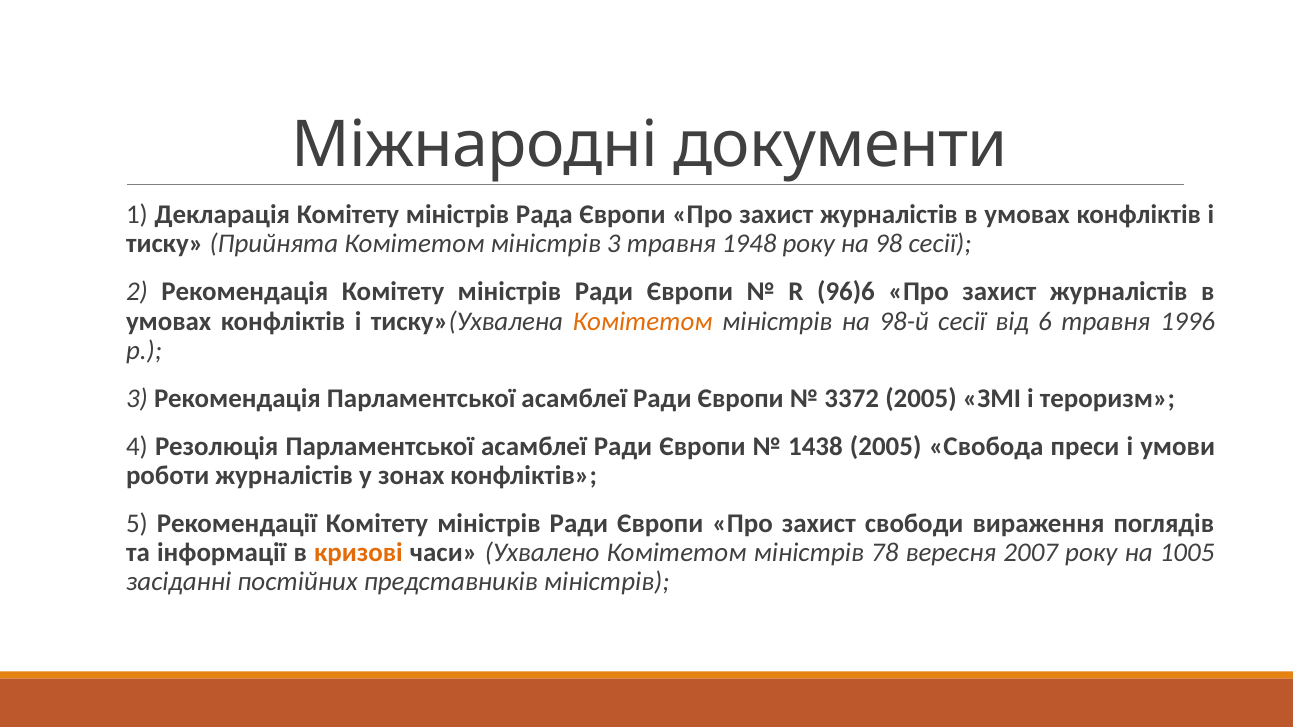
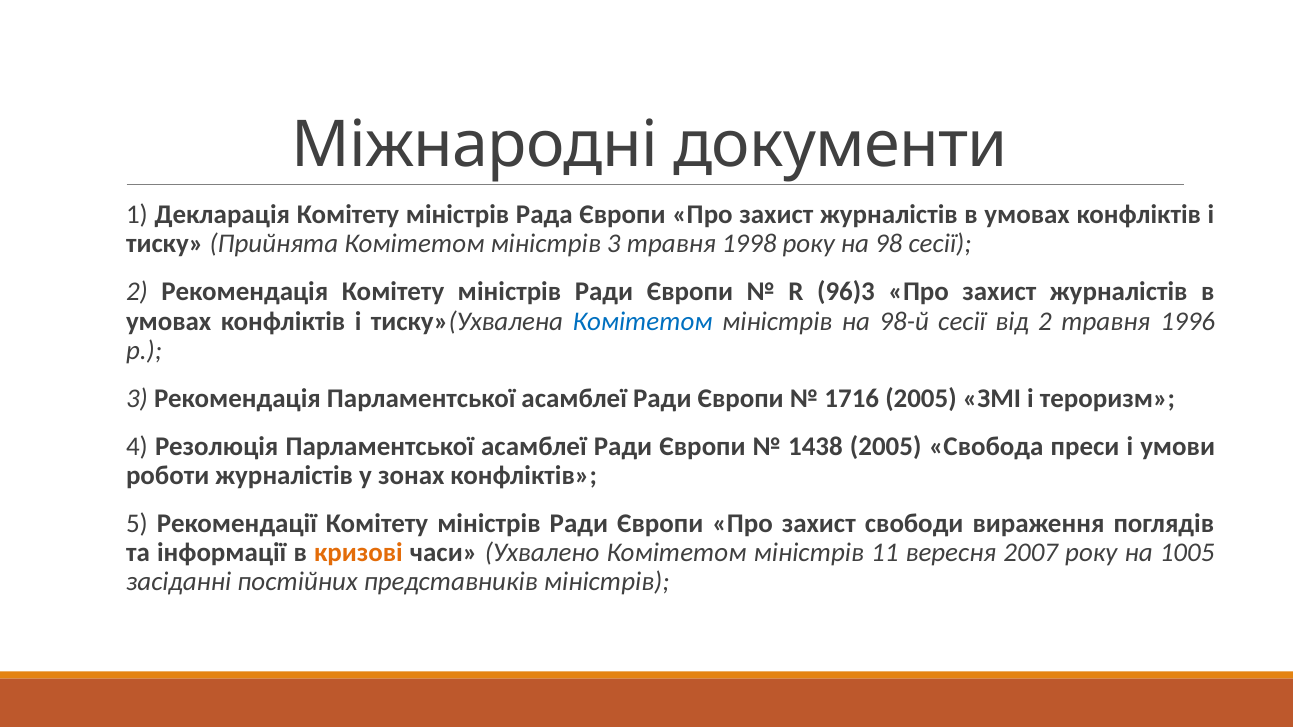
1948: 1948 -> 1998
96)6: 96)6 -> 96)3
Комітетом at (643, 321) colour: orange -> blue
від 6: 6 -> 2
3372: 3372 -> 1716
78: 78 -> 11
